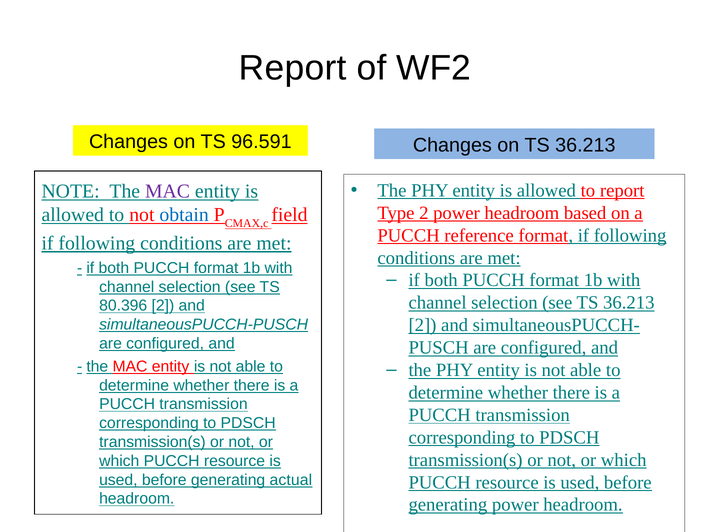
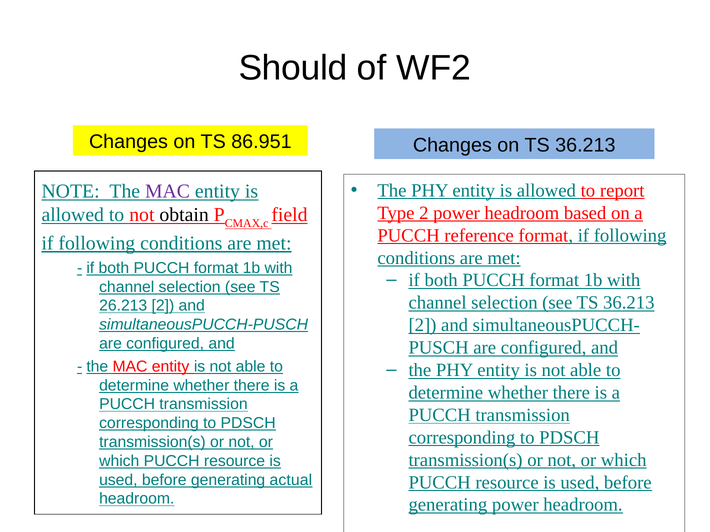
Report at (293, 68): Report -> Should
96.591: 96.591 -> 86.951
obtain colour: blue -> black
80.396: 80.396 -> 26.213
